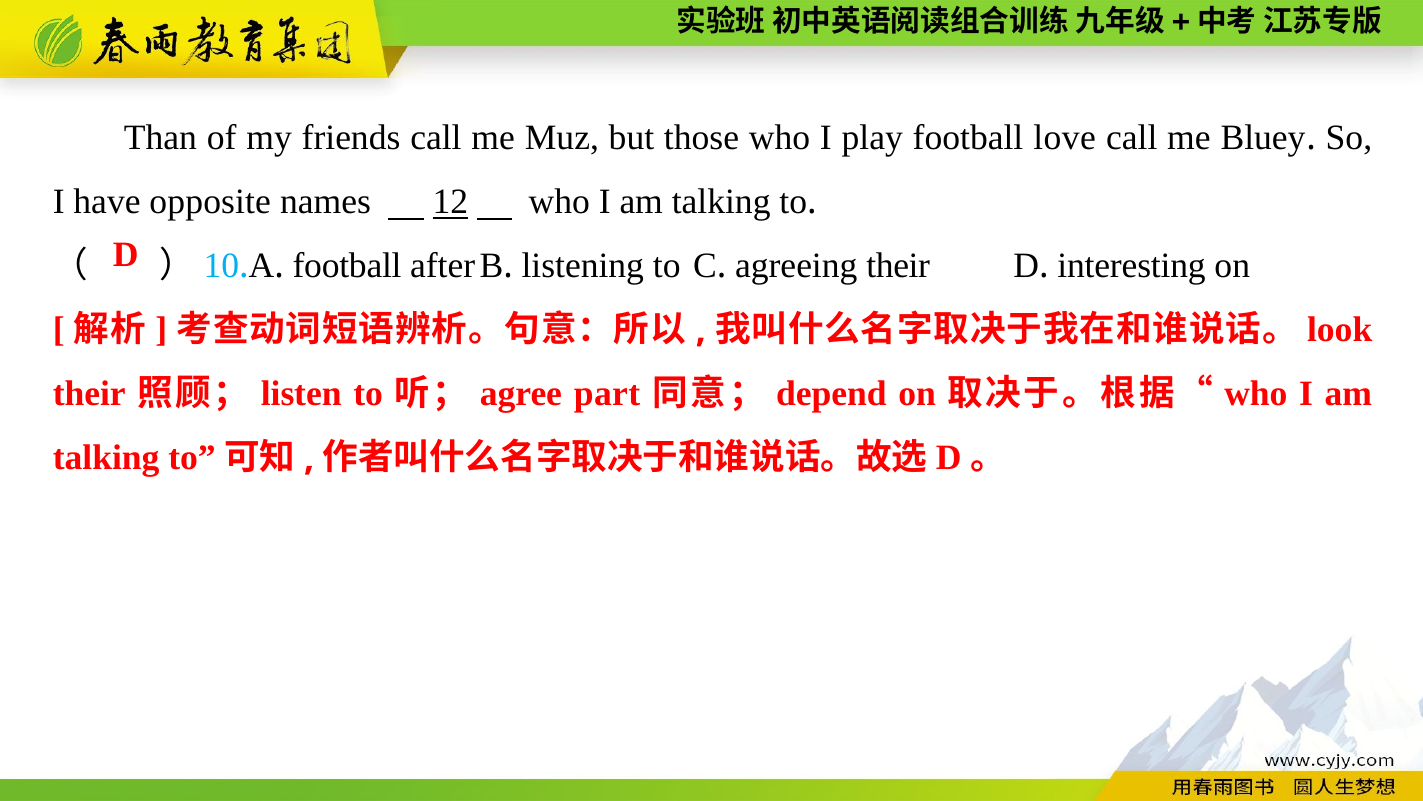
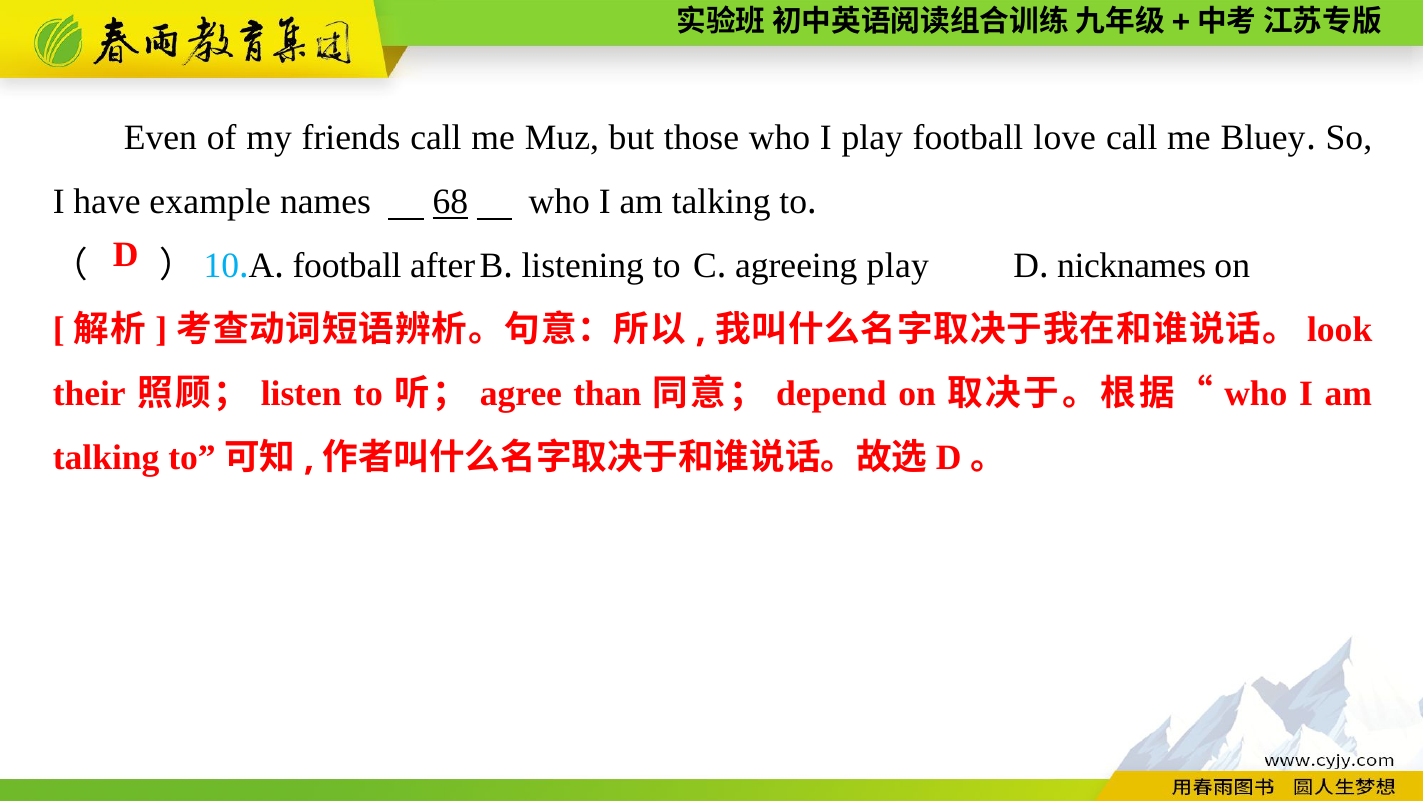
Than: Than -> Even
opposite: opposite -> example
12: 12 -> 68
agreeing their: their -> play
interesting: interesting -> nicknames
part: part -> than
